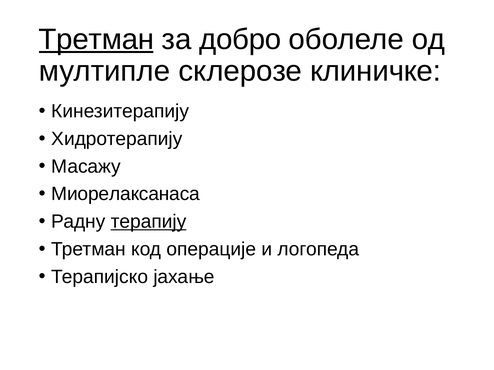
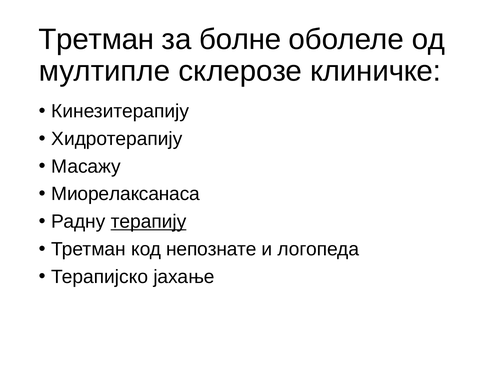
Третман at (96, 39) underline: present -> none
добро: добро -> болне
операције: операције -> непознате
